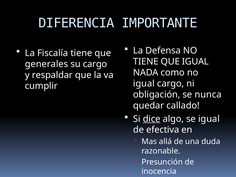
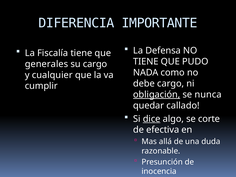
QUE IGUAL: IGUAL -> PUDO
respaldar: respaldar -> cualquier
igual at (144, 84): igual -> debe
obligación underline: none -> present
se igual: igual -> corte
